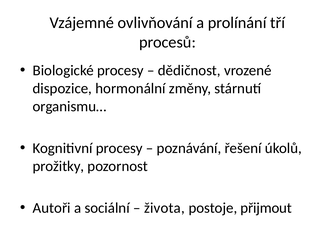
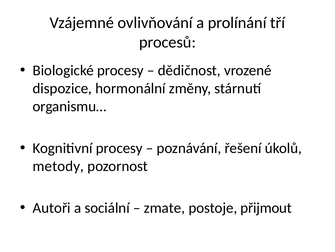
prožitky: prožitky -> metody
života: života -> zmate
